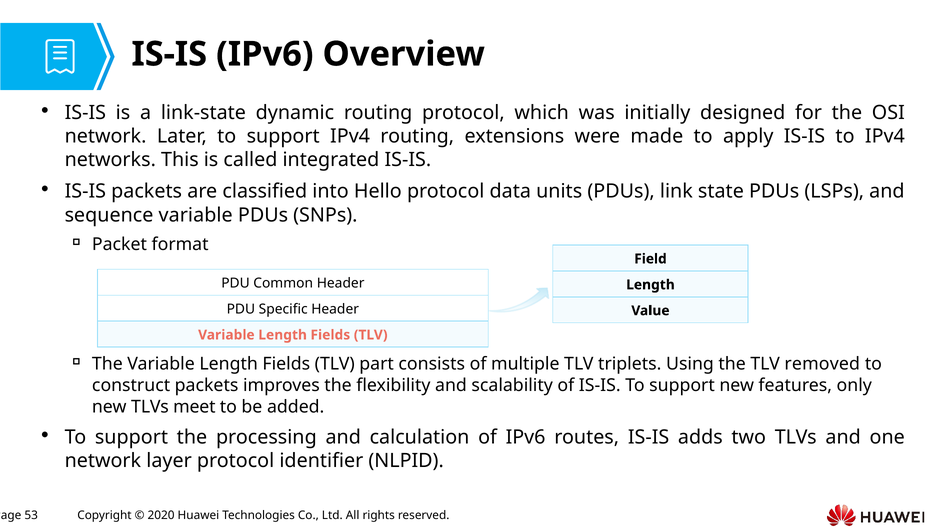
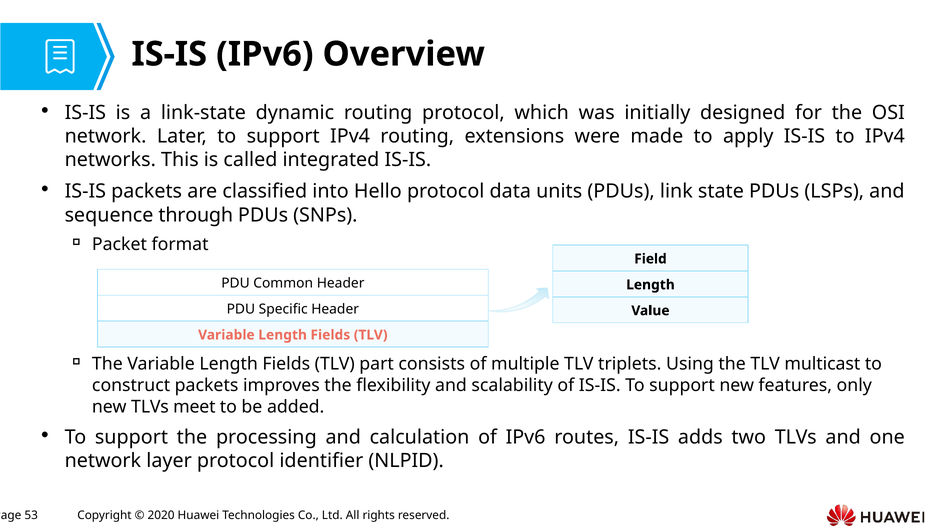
sequence variable: variable -> through
removed: removed -> multicast
